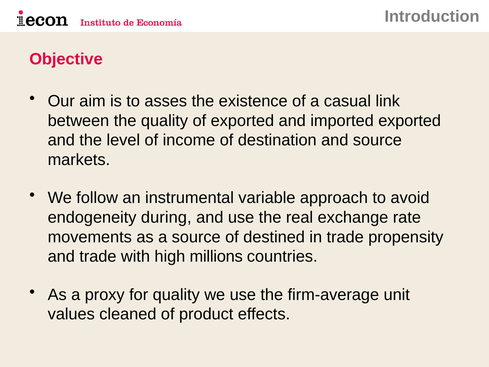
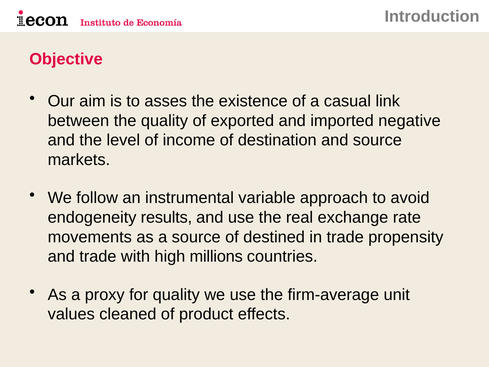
imported exported: exported -> negative
during: during -> results
